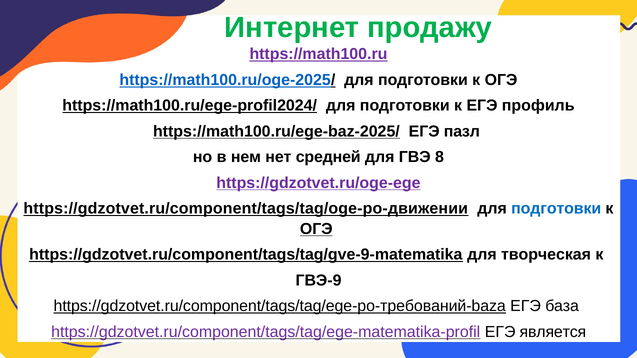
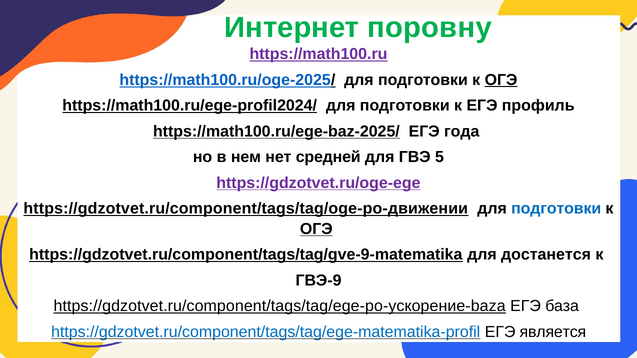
продажу: продажу -> поровну
ОГЭ at (501, 80) underline: none -> present
пазл: пазл -> года
8: 8 -> 5
творческая: творческая -> достанется
https://gdzotvet.ru/component/tags/tag/ege-po-требований-baza: https://gdzotvet.ru/component/tags/tag/ege-po-требований-baza -> https://gdzotvet.ru/component/tags/tag/ege-po-ускорение-baza
https://gdzotvet.ru/component/tags/tag/ege-matematika-profil colour: purple -> blue
